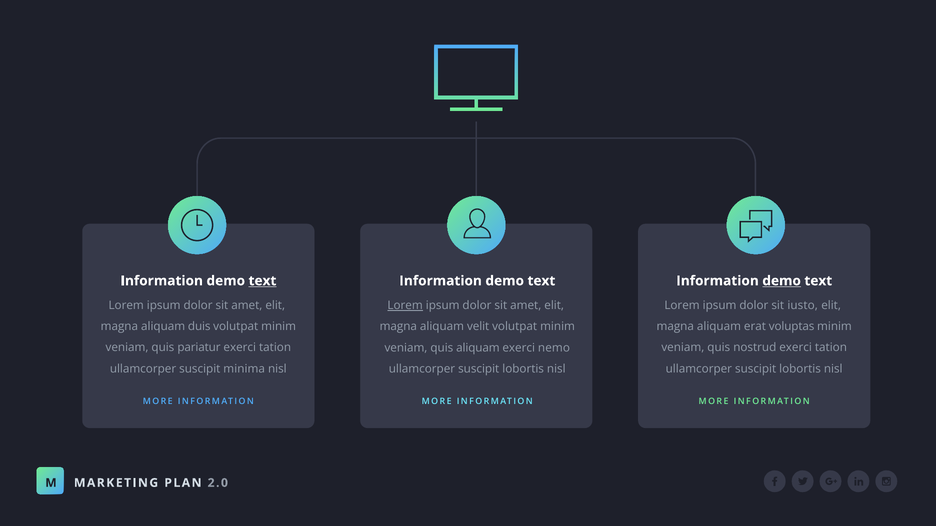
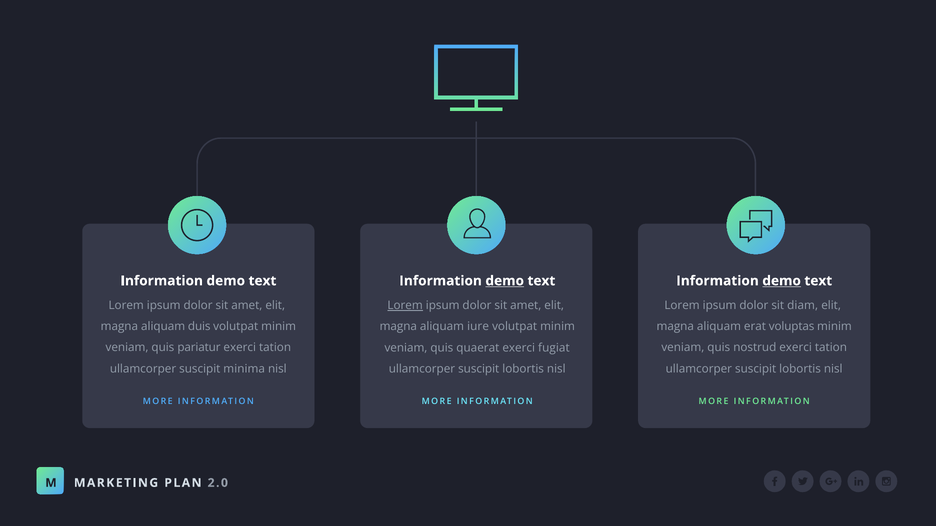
text at (262, 281) underline: present -> none
demo at (505, 281) underline: none -> present
iusto: iusto -> diam
velit: velit -> iure
quis aliquam: aliquam -> quaerat
nemo: nemo -> fugiat
